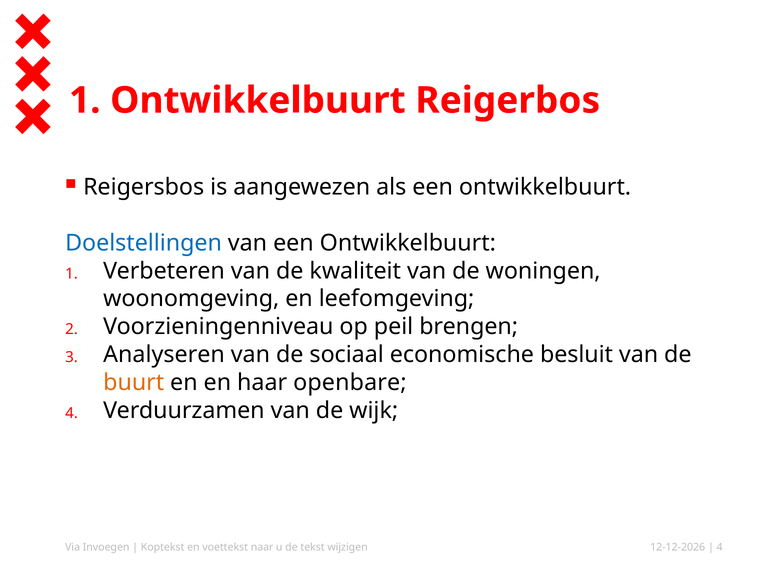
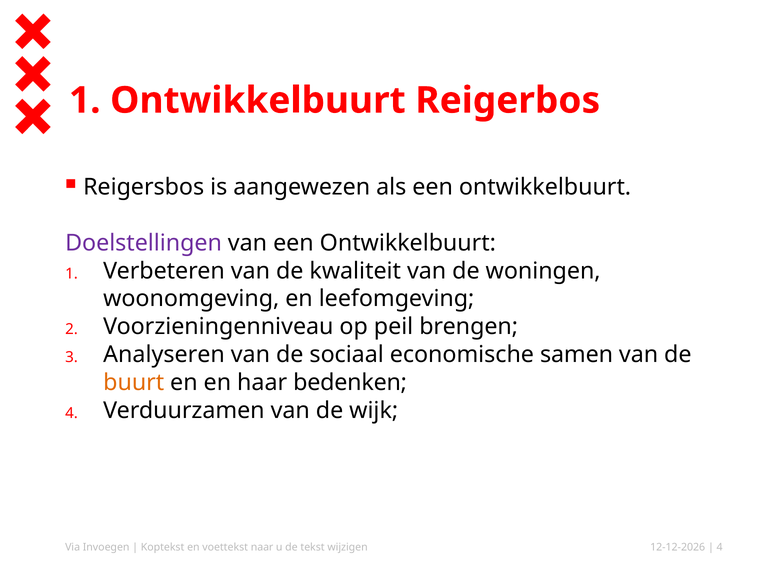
Doelstellingen colour: blue -> purple
besluit: besluit -> samen
openbare: openbare -> bedenken
